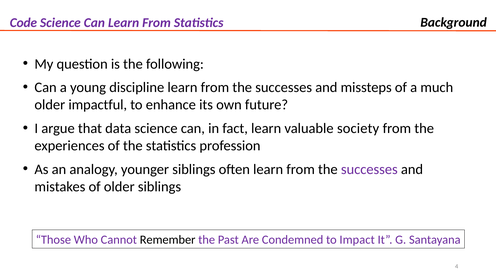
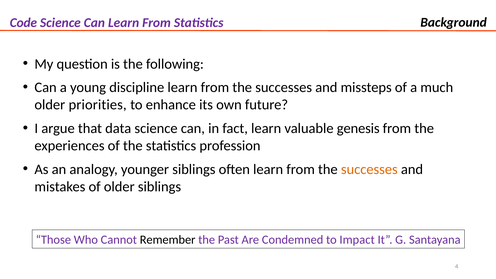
impactful: impactful -> priorities
society: society -> genesis
successes at (369, 169) colour: purple -> orange
